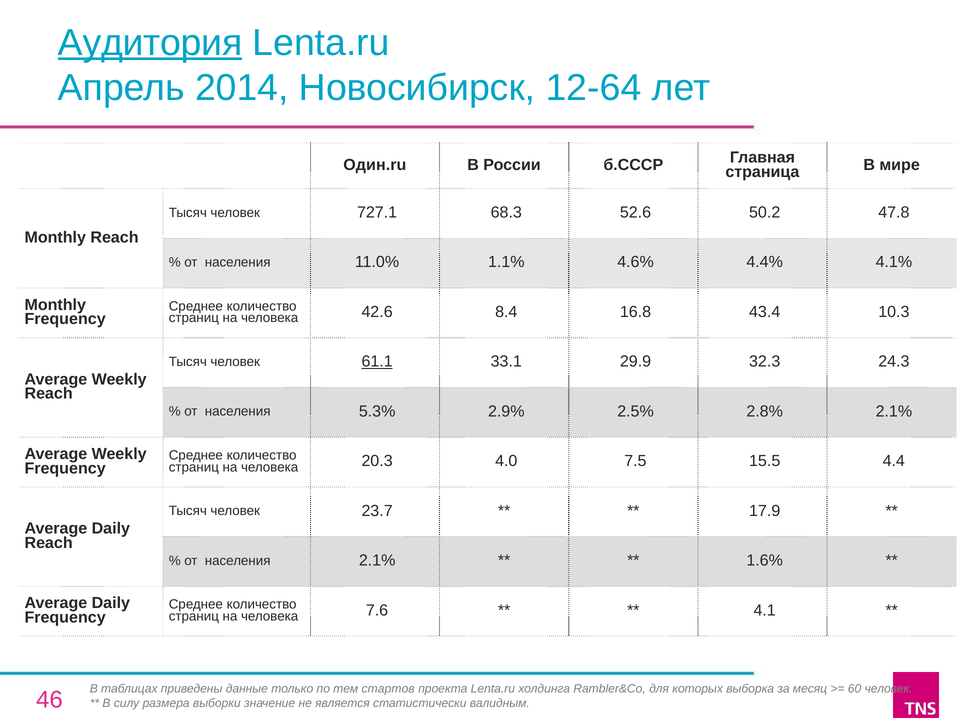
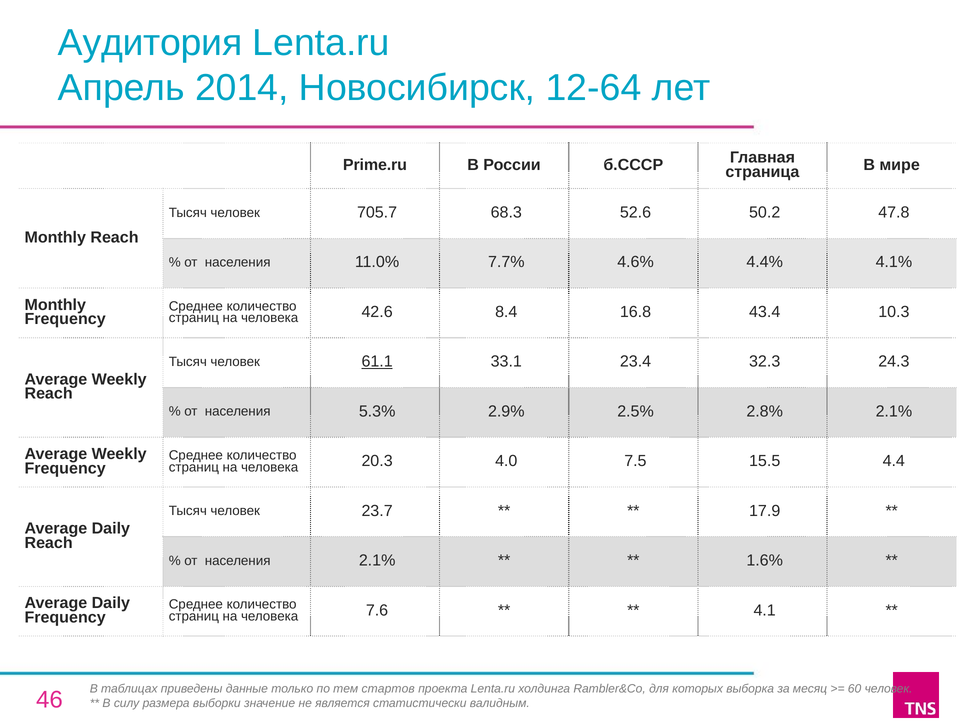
Аудитория underline: present -> none
Один.ru: Один.ru -> Prime.ru
727.1: 727.1 -> 705.7
1.1%: 1.1% -> 7.7%
29.9: 29.9 -> 23.4
